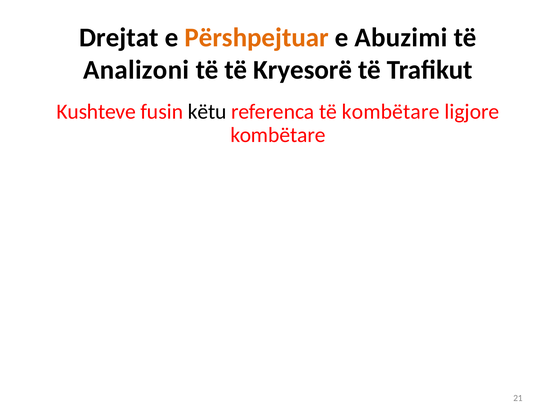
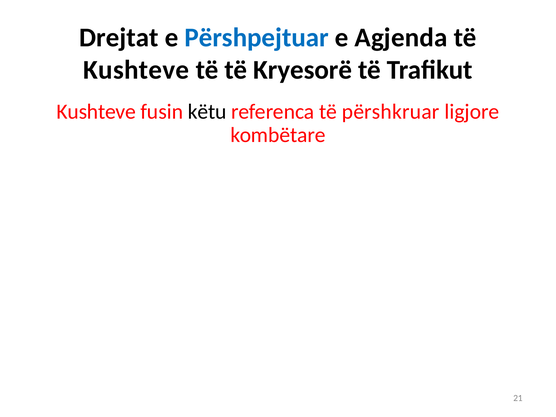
Përshpejtuar colour: orange -> blue
Abuzimi: Abuzimi -> Agjenda
Analizoni at (136, 70): Analizoni -> Kushteve
të kombëtare: kombëtare -> përshkruar
